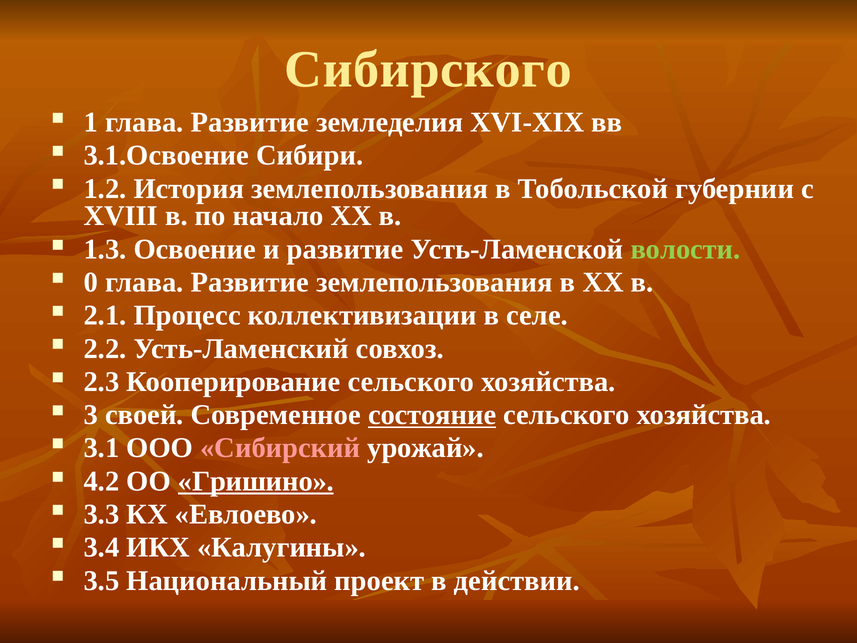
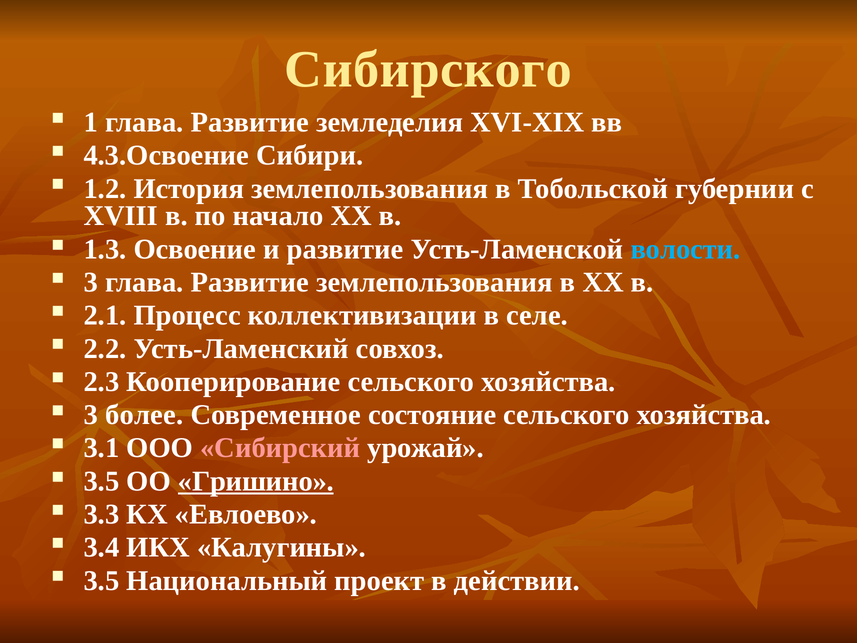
3.1.Освоение: 3.1.Освоение -> 4.3.Освоение
волости colour: light green -> light blue
0 at (91, 282): 0 -> 3
своей: своей -> более
состояние underline: present -> none
4.2 at (101, 481): 4.2 -> 3.5
